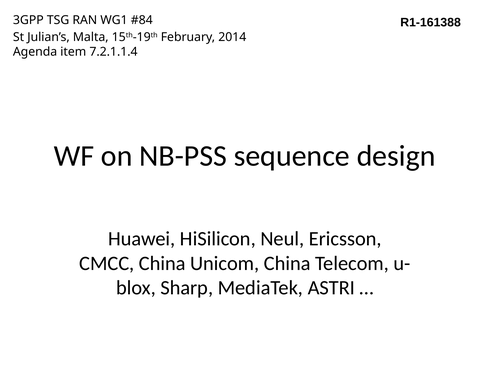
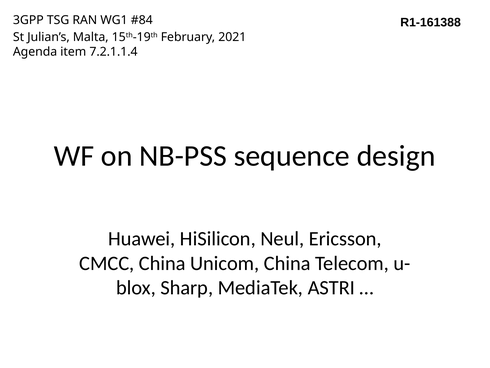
2014: 2014 -> 2021
